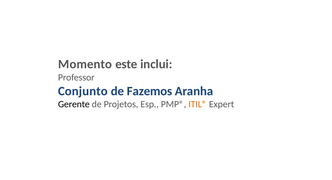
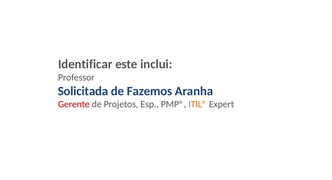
Momento: Momento -> Identificar
Conjunto: Conjunto -> Solicitada
Gerente colour: black -> red
